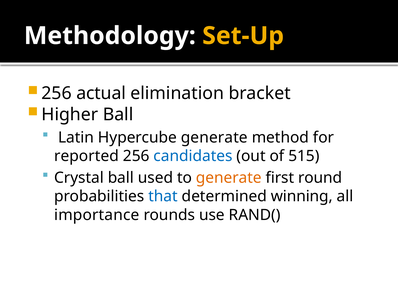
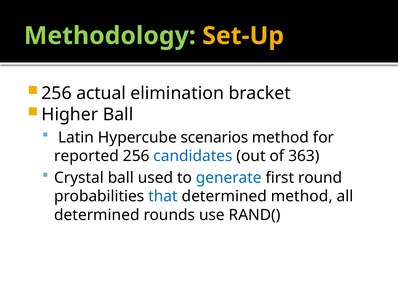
Methodology colour: white -> light green
Hypercube generate: generate -> scenarios
515: 515 -> 363
generate at (229, 177) colour: orange -> blue
determined winning: winning -> method
importance at (97, 215): importance -> determined
